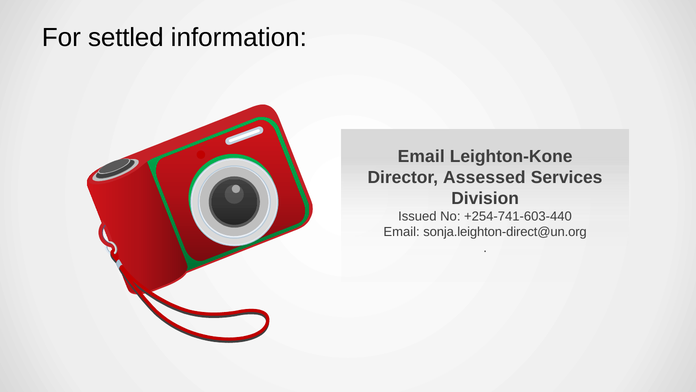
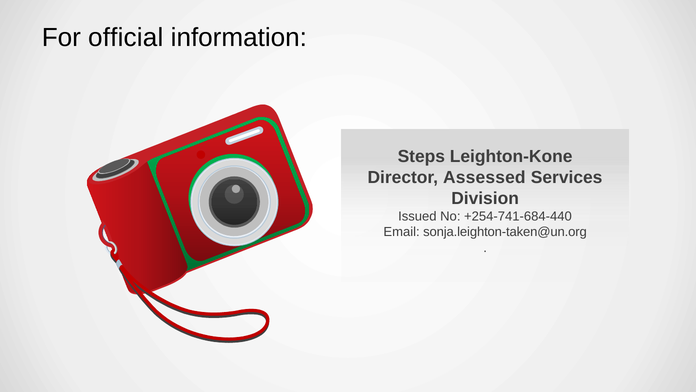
settled: settled -> official
Email at (421, 156): Email -> Steps
+254-741-603-440: +254-741-603-440 -> +254-741-684-440
sonja.leighton-direct@un.org: sonja.leighton-direct@un.org -> sonja.leighton-taken@un.org
